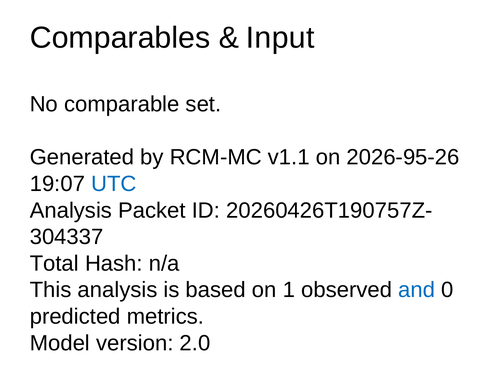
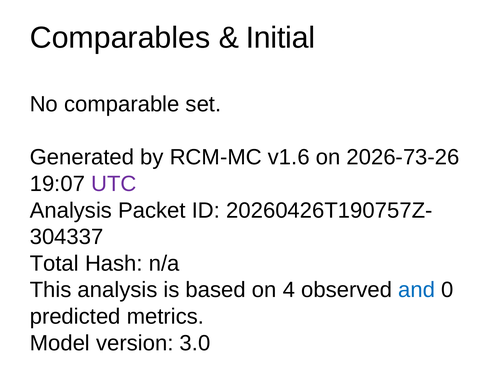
Input: Input -> Initial
v1.1: v1.1 -> v1.6
2026-95-26: 2026-95-26 -> 2026-73-26
UTC colour: blue -> purple
1: 1 -> 4
2.0: 2.0 -> 3.0
